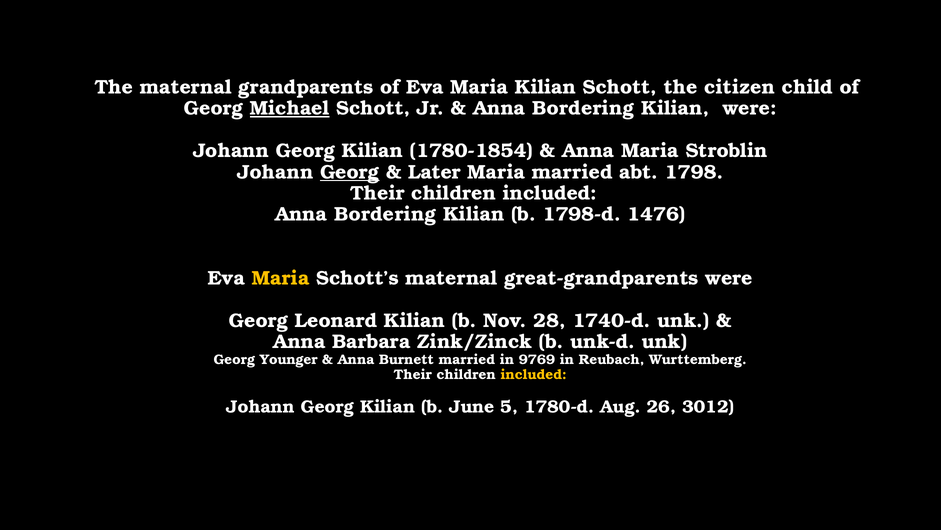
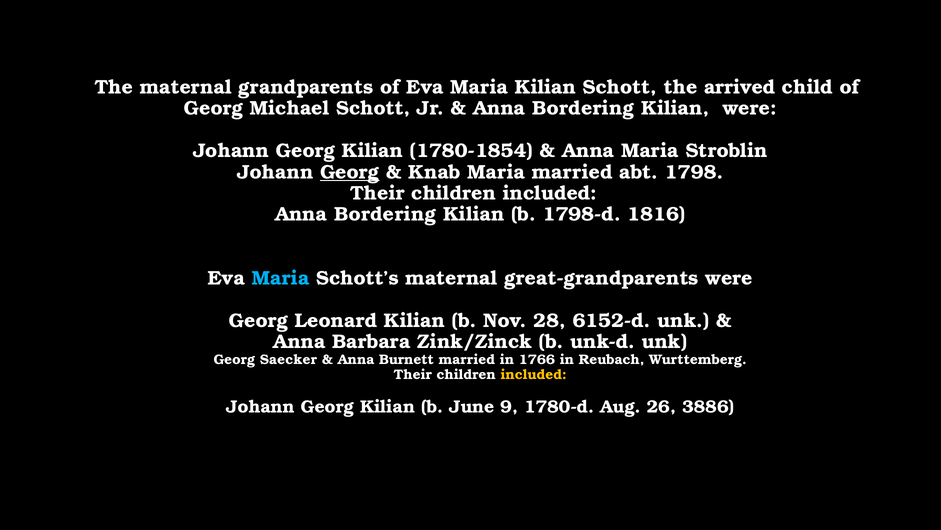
citizen: citizen -> arrived
Michael underline: present -> none
Later: Later -> Knab
1476: 1476 -> 1816
Maria at (281, 278) colour: yellow -> light blue
1740-d: 1740-d -> 6152-d
Younger: Younger -> Saecker
9769: 9769 -> 1766
5: 5 -> 9
3012: 3012 -> 3886
